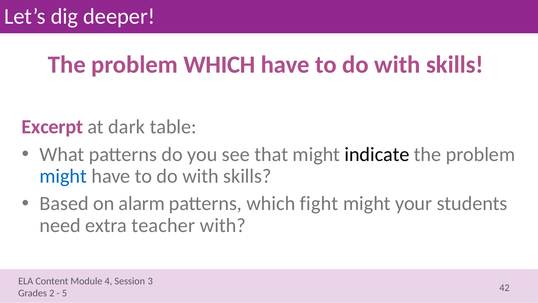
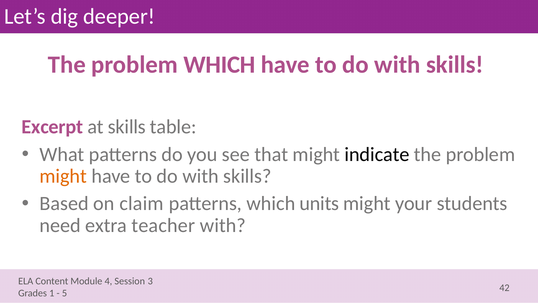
at dark: dark -> skills
might at (63, 176) colour: blue -> orange
alarm: alarm -> claim
fight: fight -> units
2: 2 -> 1
